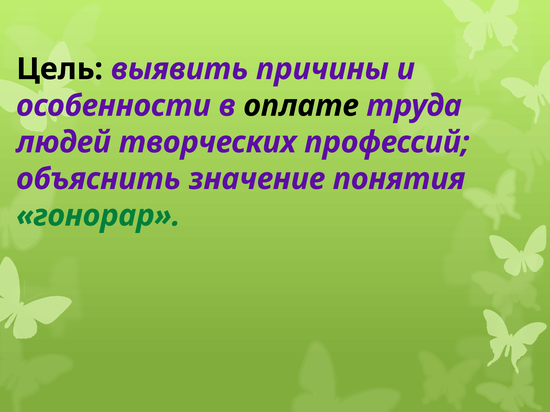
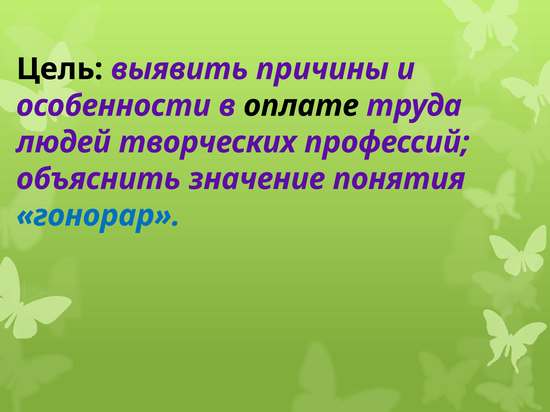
гонорар colour: green -> blue
